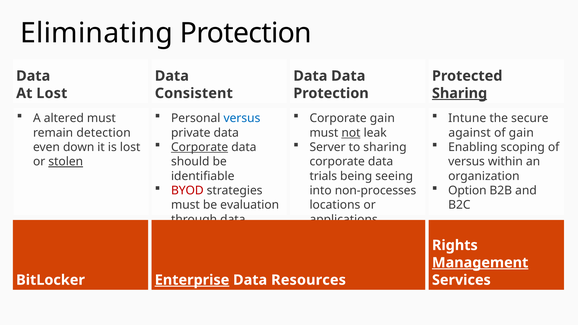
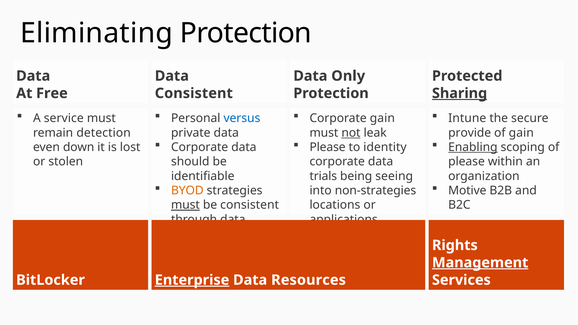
Data Data: Data -> Only
At Lost: Lost -> Free
altered: altered -> service
against: against -> provide
Corporate at (200, 147) underline: present -> none
Server at (328, 147): Server -> Please
to sharing: sharing -> identity
Enabling underline: none -> present
stolen underline: present -> none
versus at (467, 162): versus -> please
BYOD colour: red -> orange
Option: Option -> Motive
non-processes: non-processes -> non-strategies
must at (185, 205) underline: none -> present
be evaluation: evaluation -> consistent
